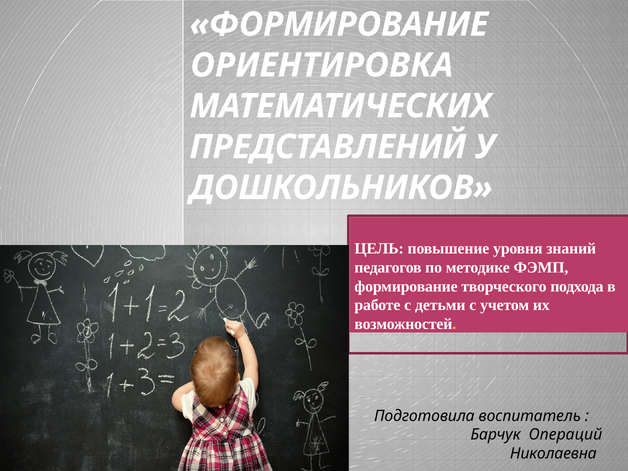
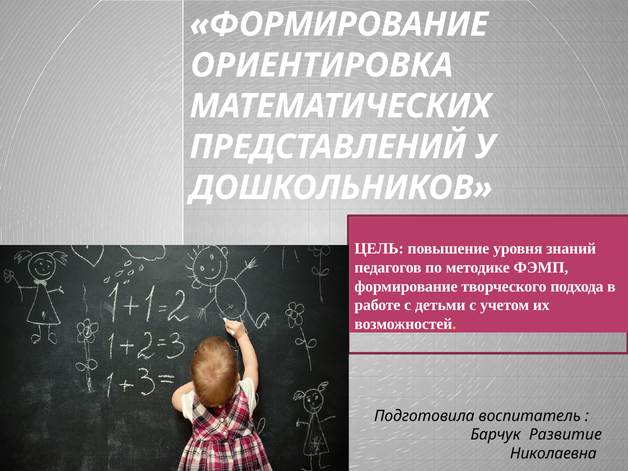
Операций: Операций -> Развитие
